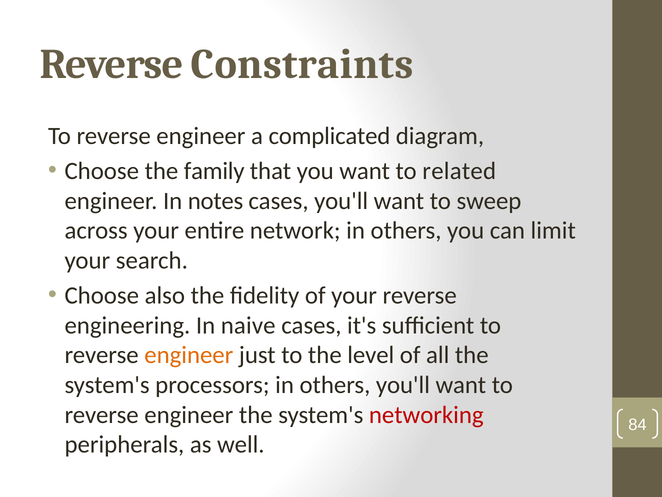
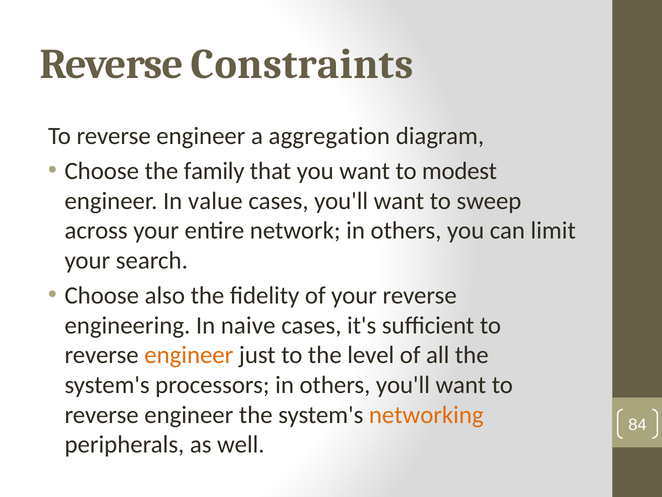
complicated: complicated -> aggregation
related: related -> modest
notes: notes -> value
networking colour: red -> orange
